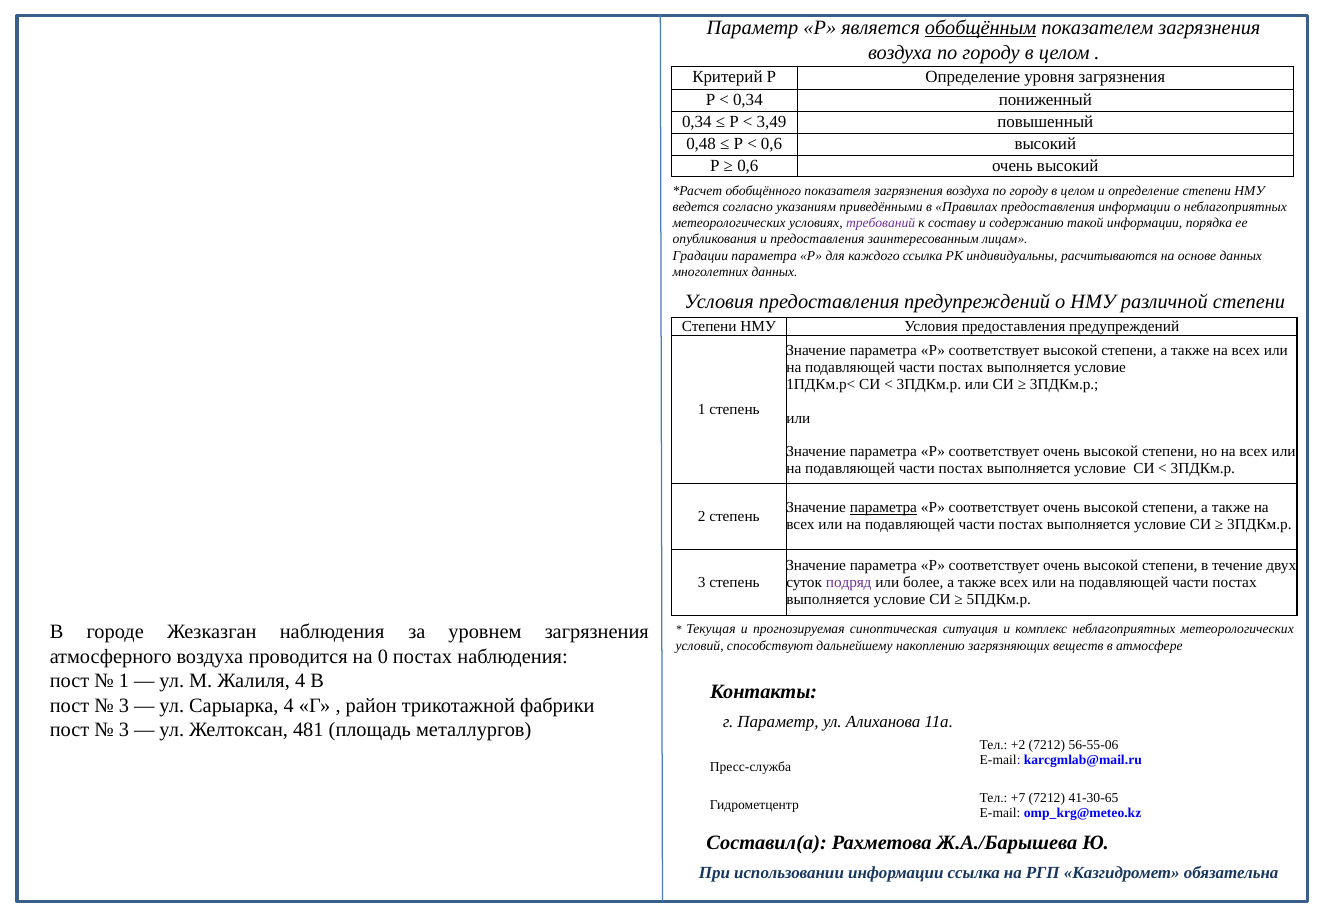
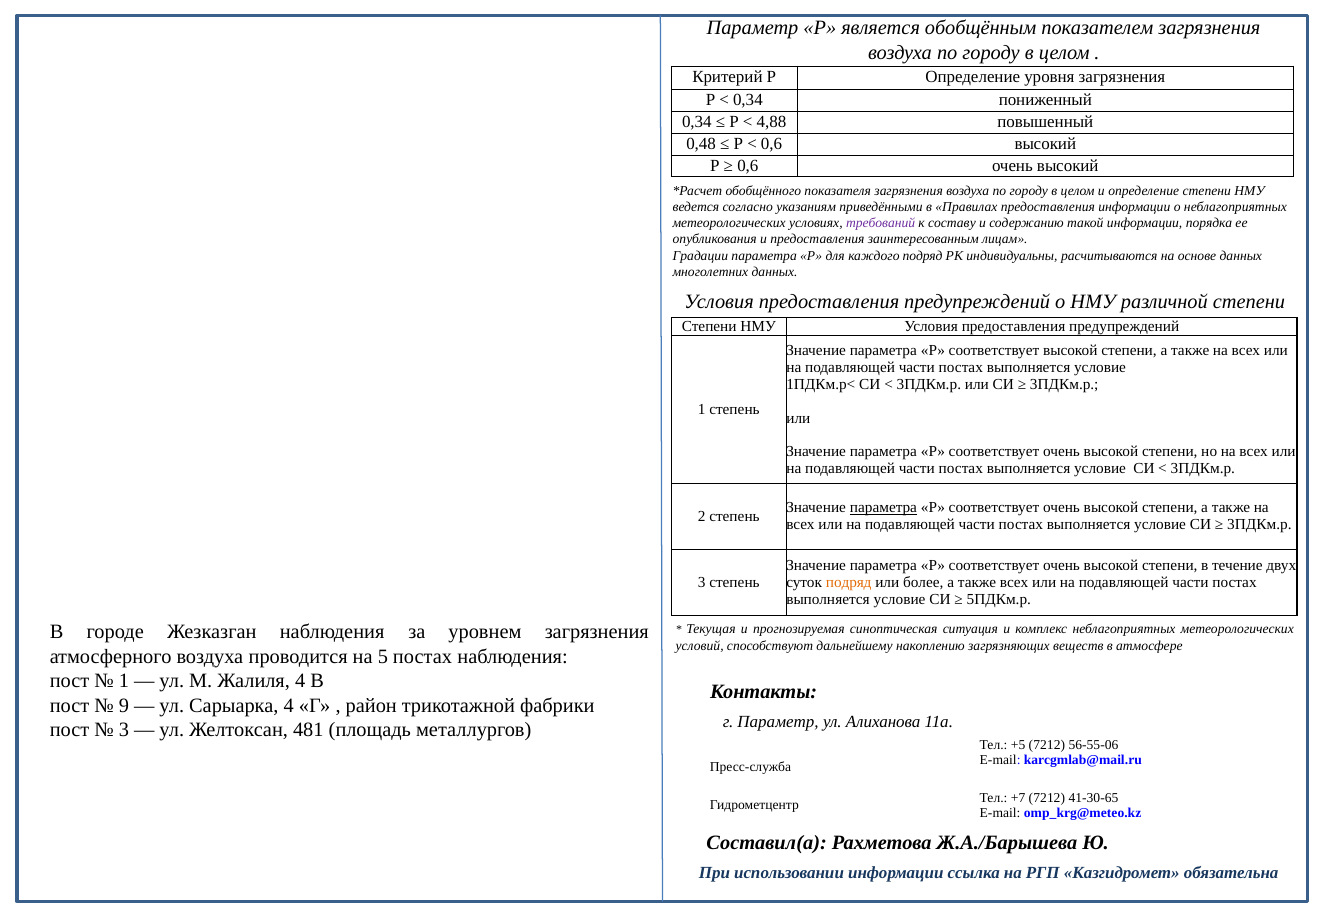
обобщённым underline: present -> none
3,49: 3,49 -> 4,88
каждого ссылка: ссылка -> подряд
подряд at (849, 583) colour: purple -> orange
0: 0 -> 5
3 at (124, 706): 3 -> 9
+2: +2 -> +5
